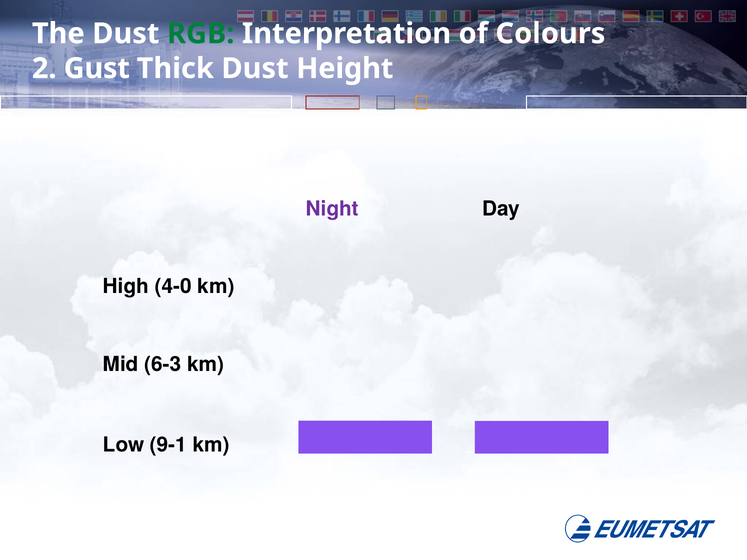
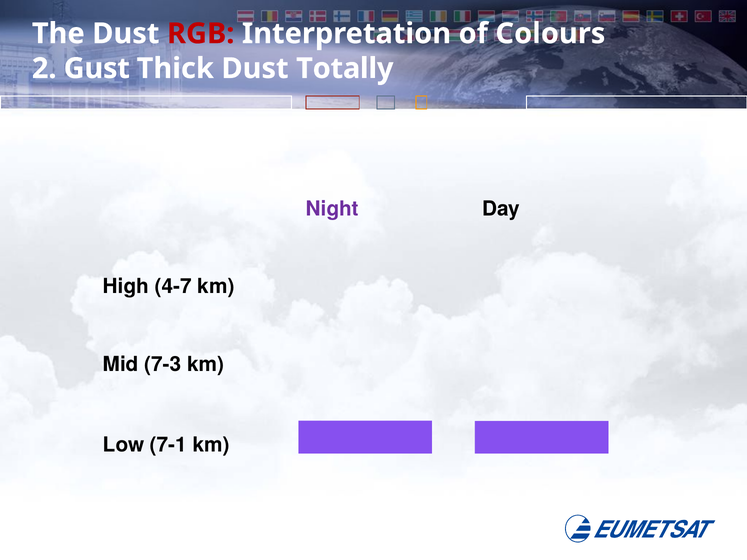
RGB colour: green -> red
Height: Height -> Totally
4-0: 4-0 -> 4-7
6-3: 6-3 -> 7-3
9-1: 9-1 -> 7-1
